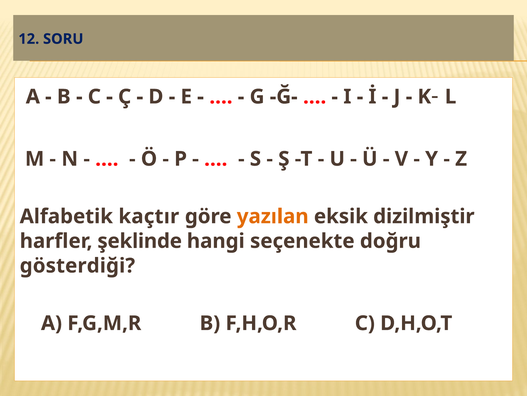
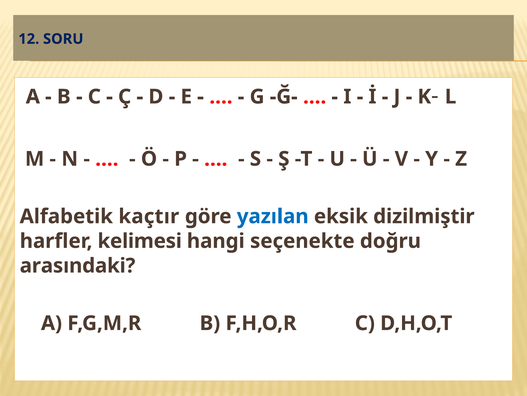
yazılan colour: orange -> blue
şeklinde: şeklinde -> kelimesi
gösterdiği: gösterdiği -> arasındaki
